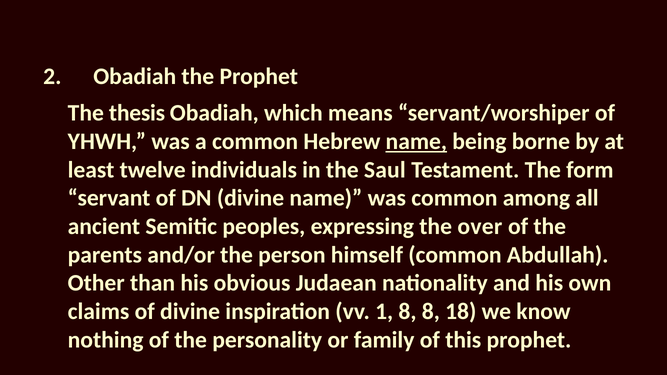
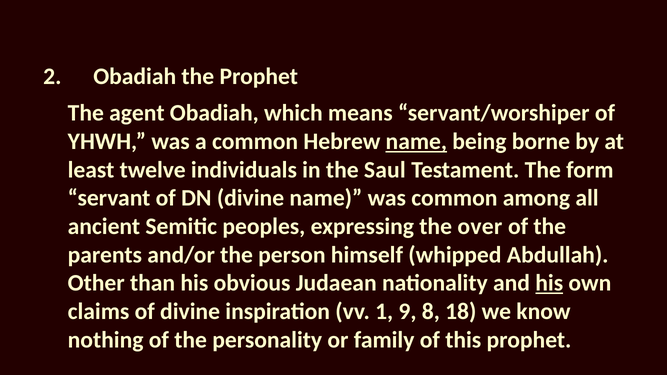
thesis: thesis -> agent
himself common: common -> whipped
his at (549, 283) underline: none -> present
1 8: 8 -> 9
